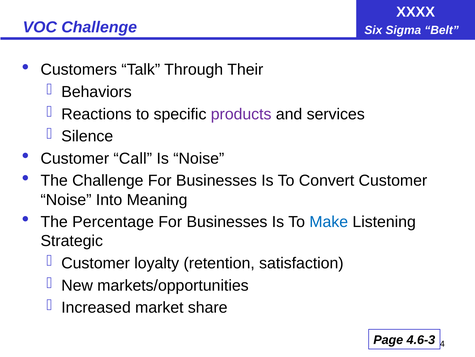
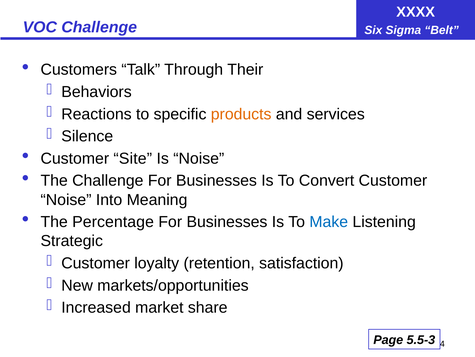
products colour: purple -> orange
Call: Call -> Site
4.6-3: 4.6-3 -> 5.5-3
